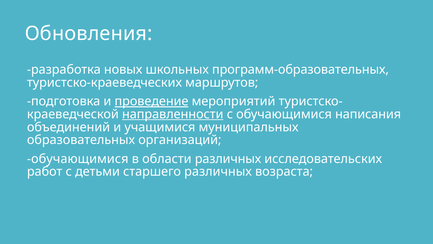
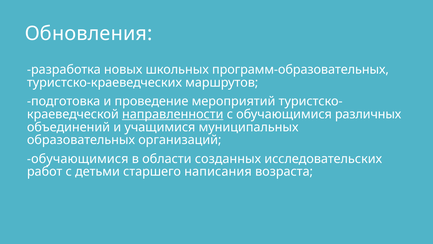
проведение underline: present -> none
написания: написания -> различных
области различных: различных -> созданных
старшего различных: различных -> написания
